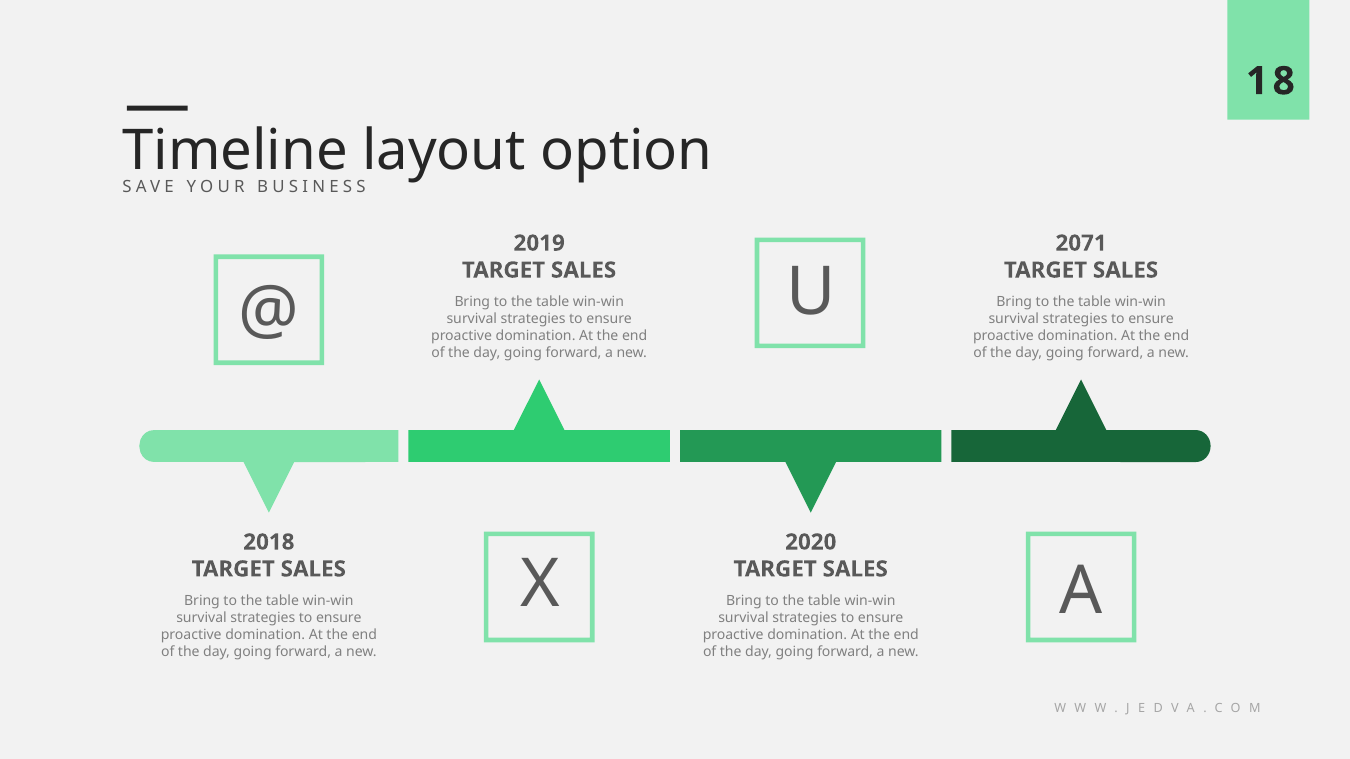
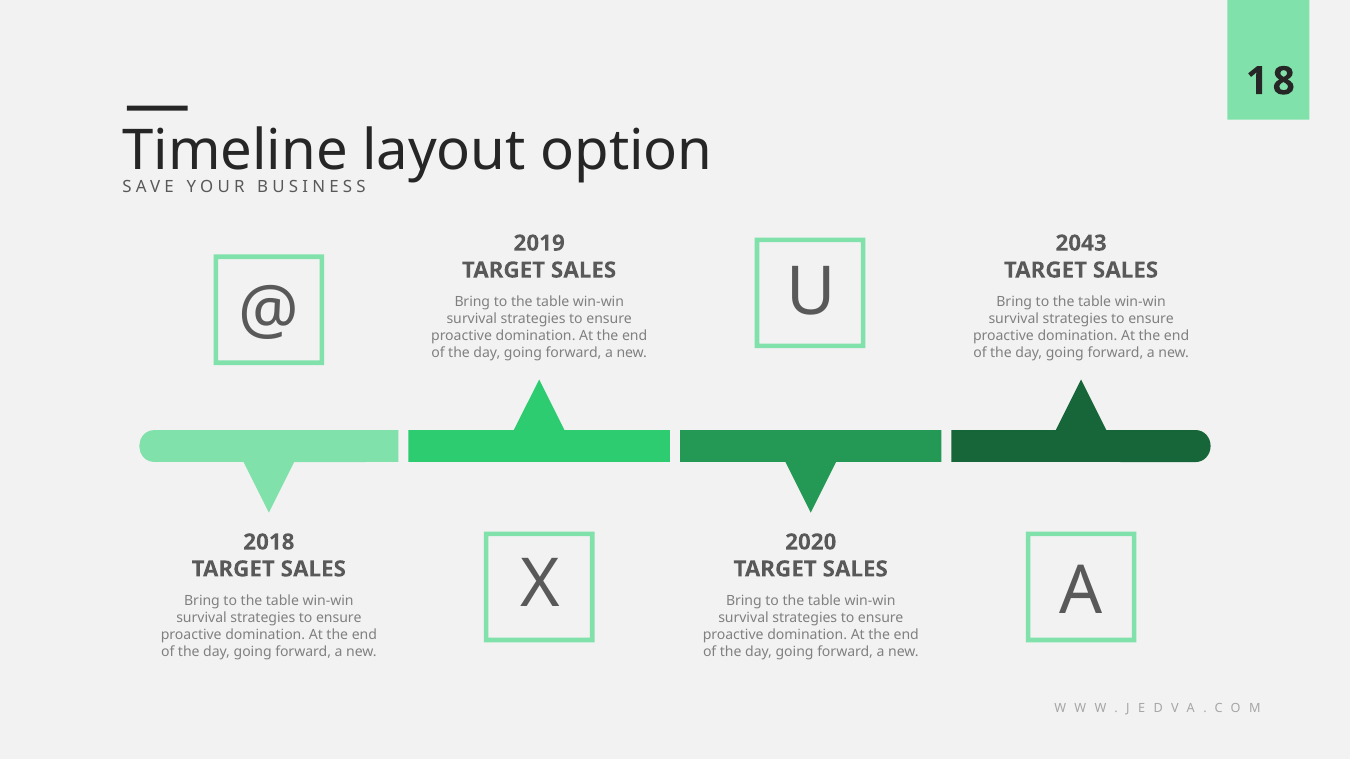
2071: 2071 -> 2043
